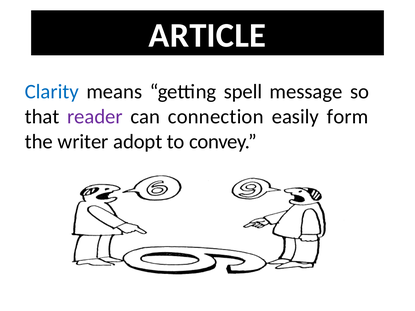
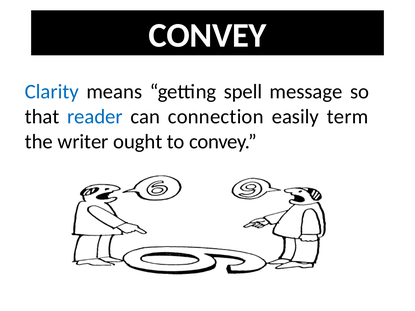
ARTICLE at (207, 36): ARTICLE -> CONVEY
reader colour: purple -> blue
form: form -> term
adopt: adopt -> ought
